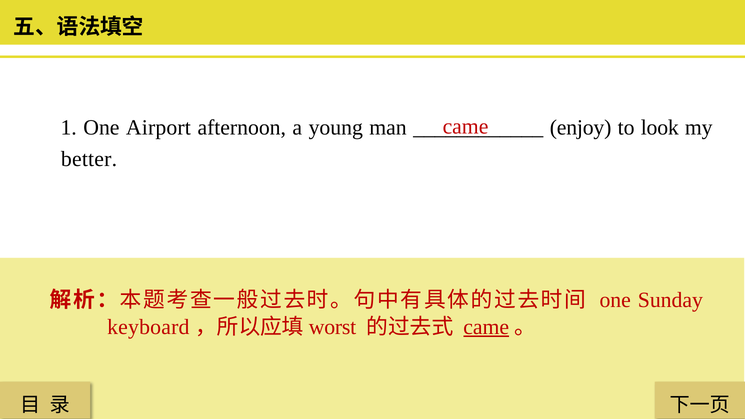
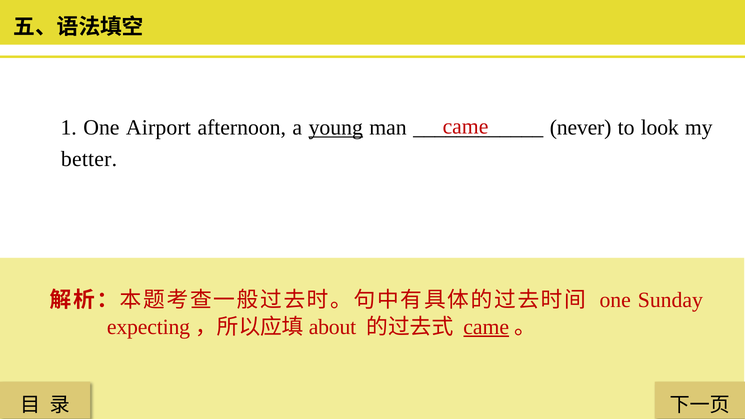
young underline: none -> present
enjoy: enjoy -> never
keyboard: keyboard -> expecting
worst: worst -> about
